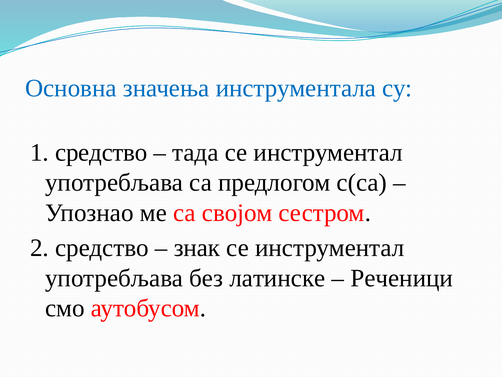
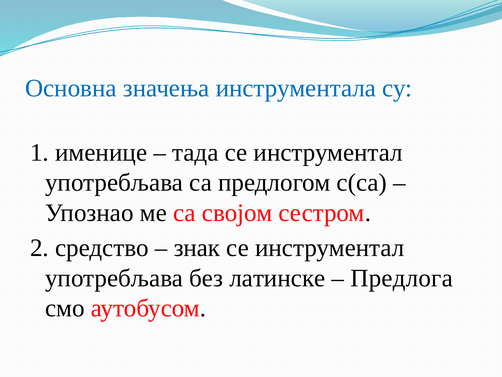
1 средство: средство -> именице
Реченици: Реченици -> Предлога
